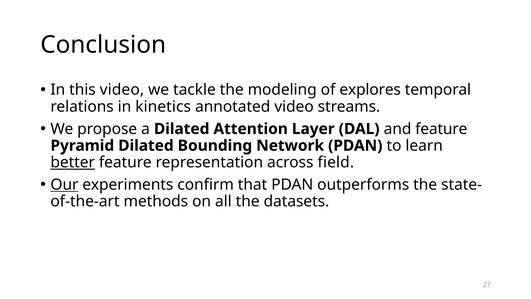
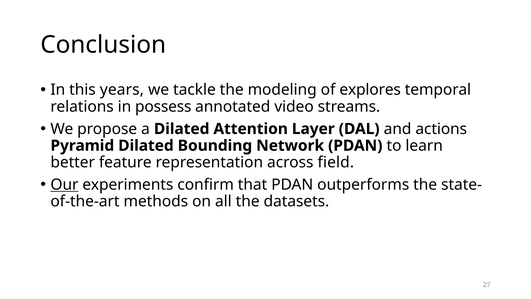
this video: video -> years
kinetics: kinetics -> possess
and feature: feature -> actions
better underline: present -> none
